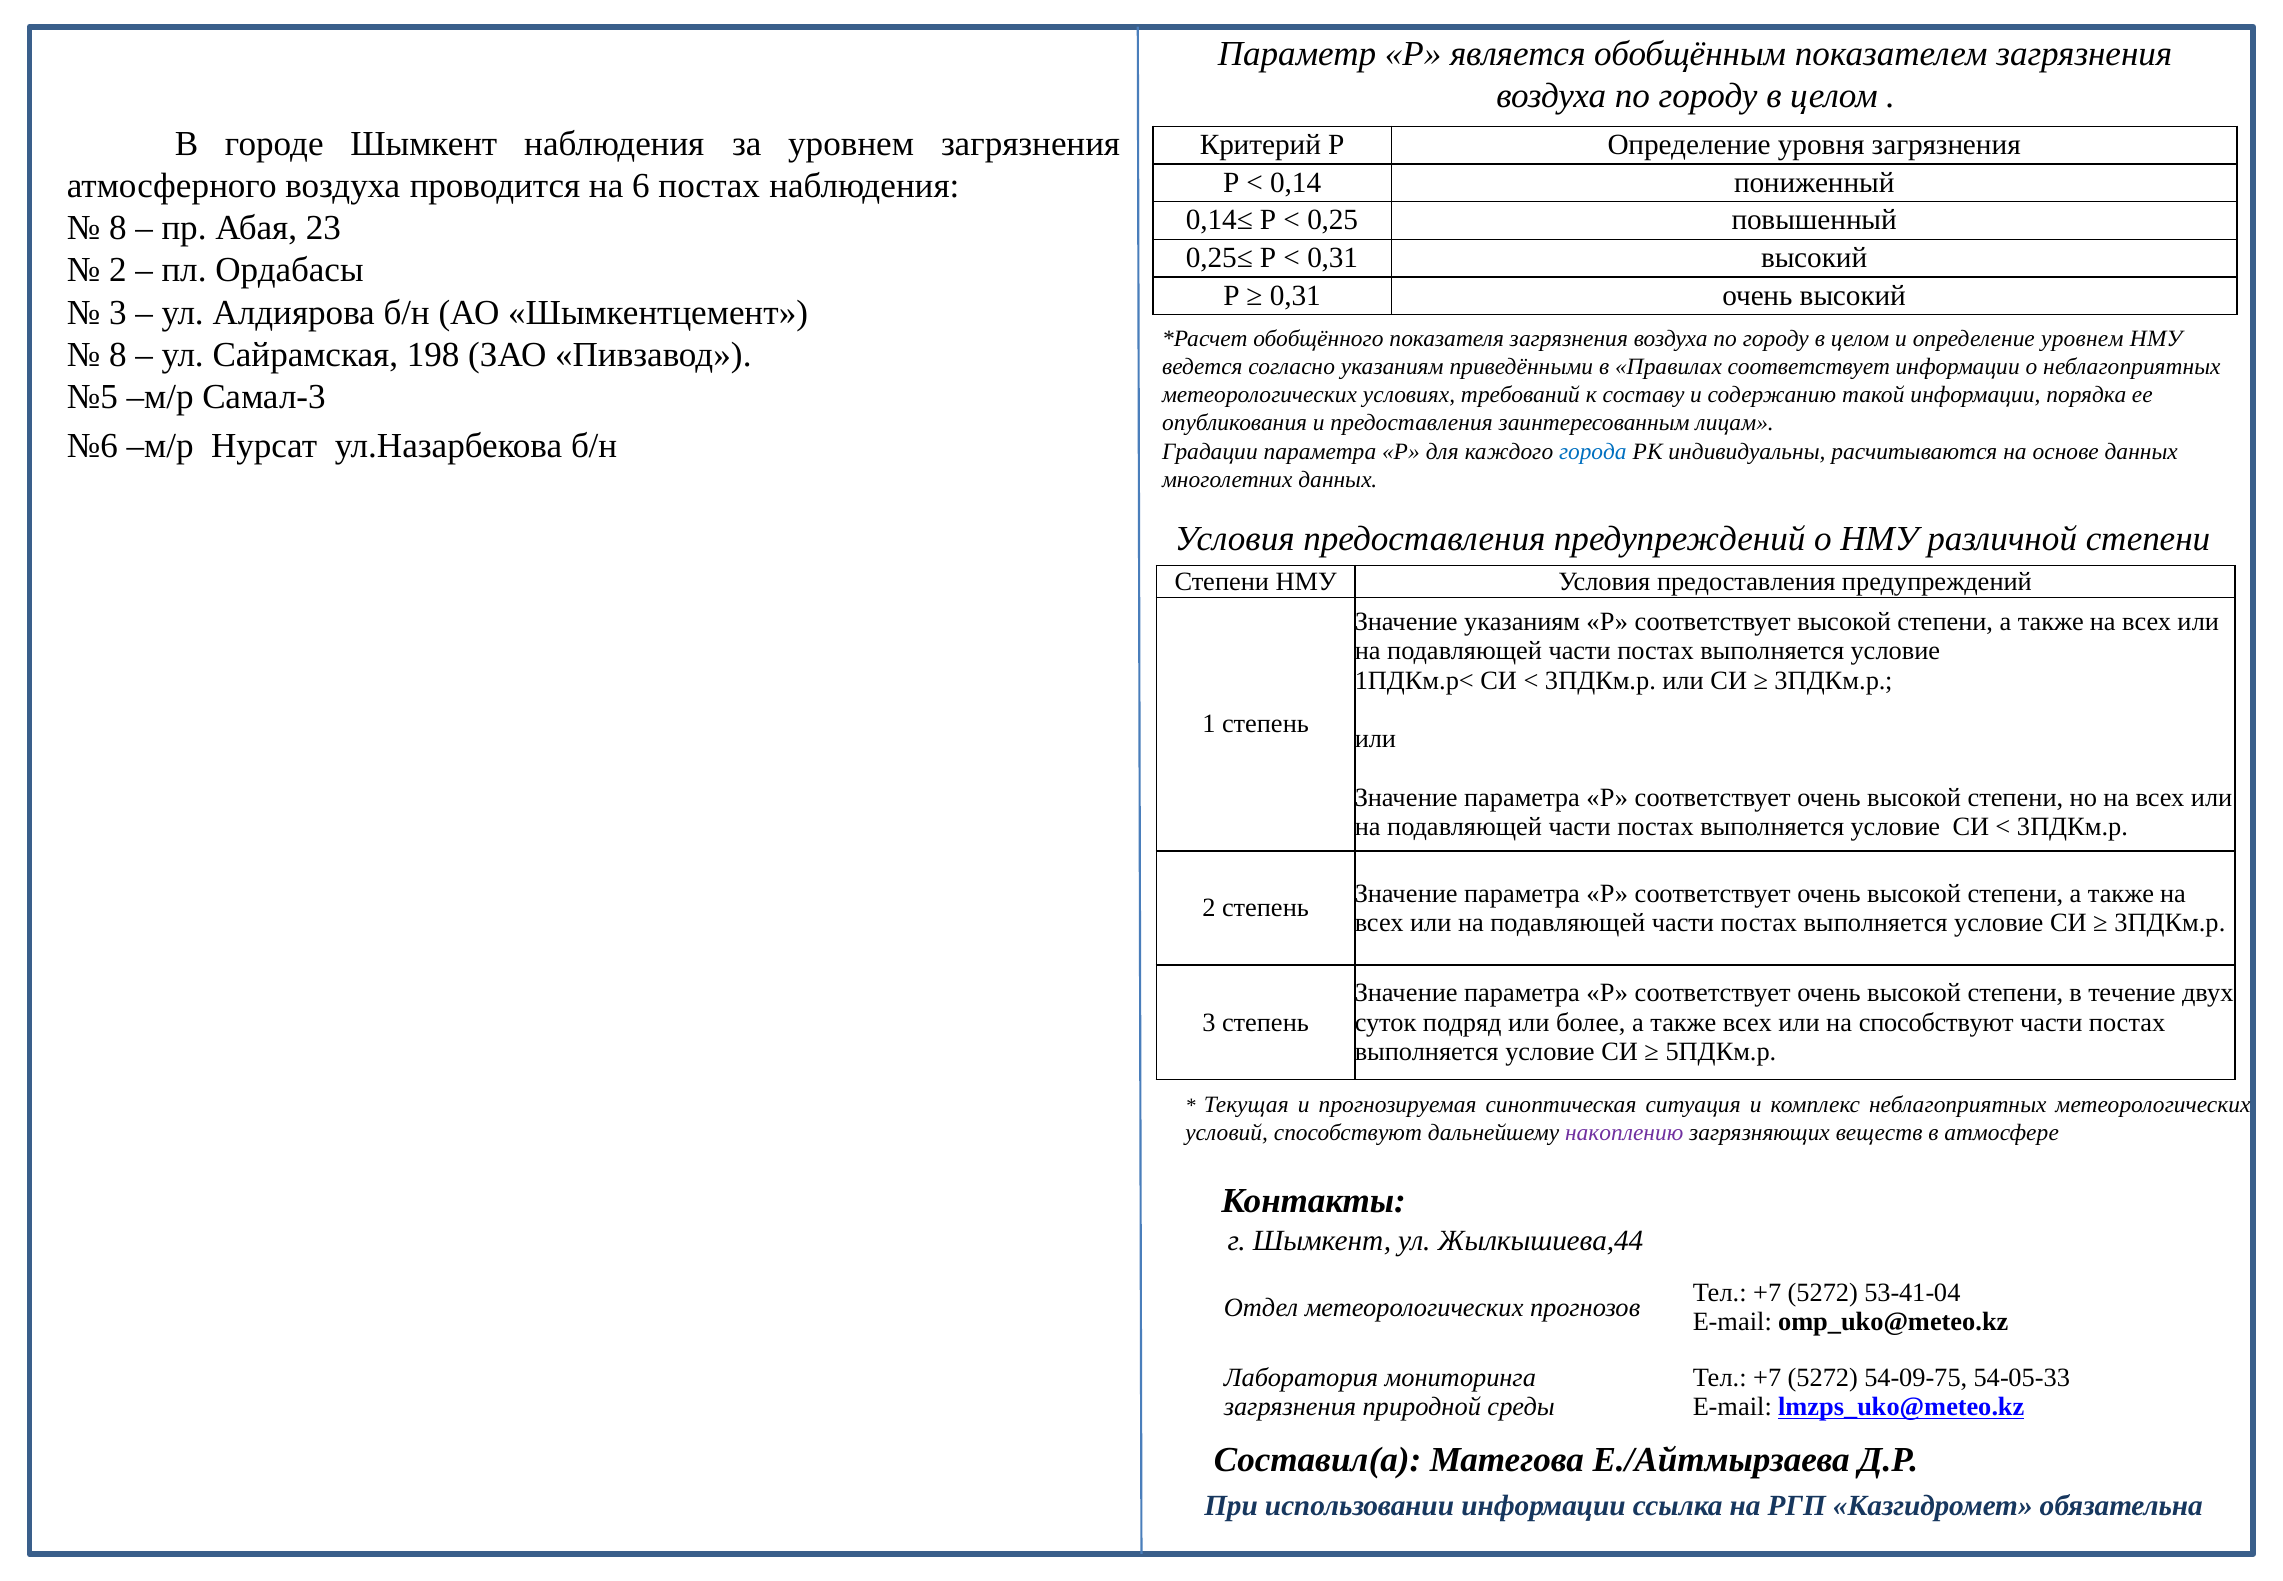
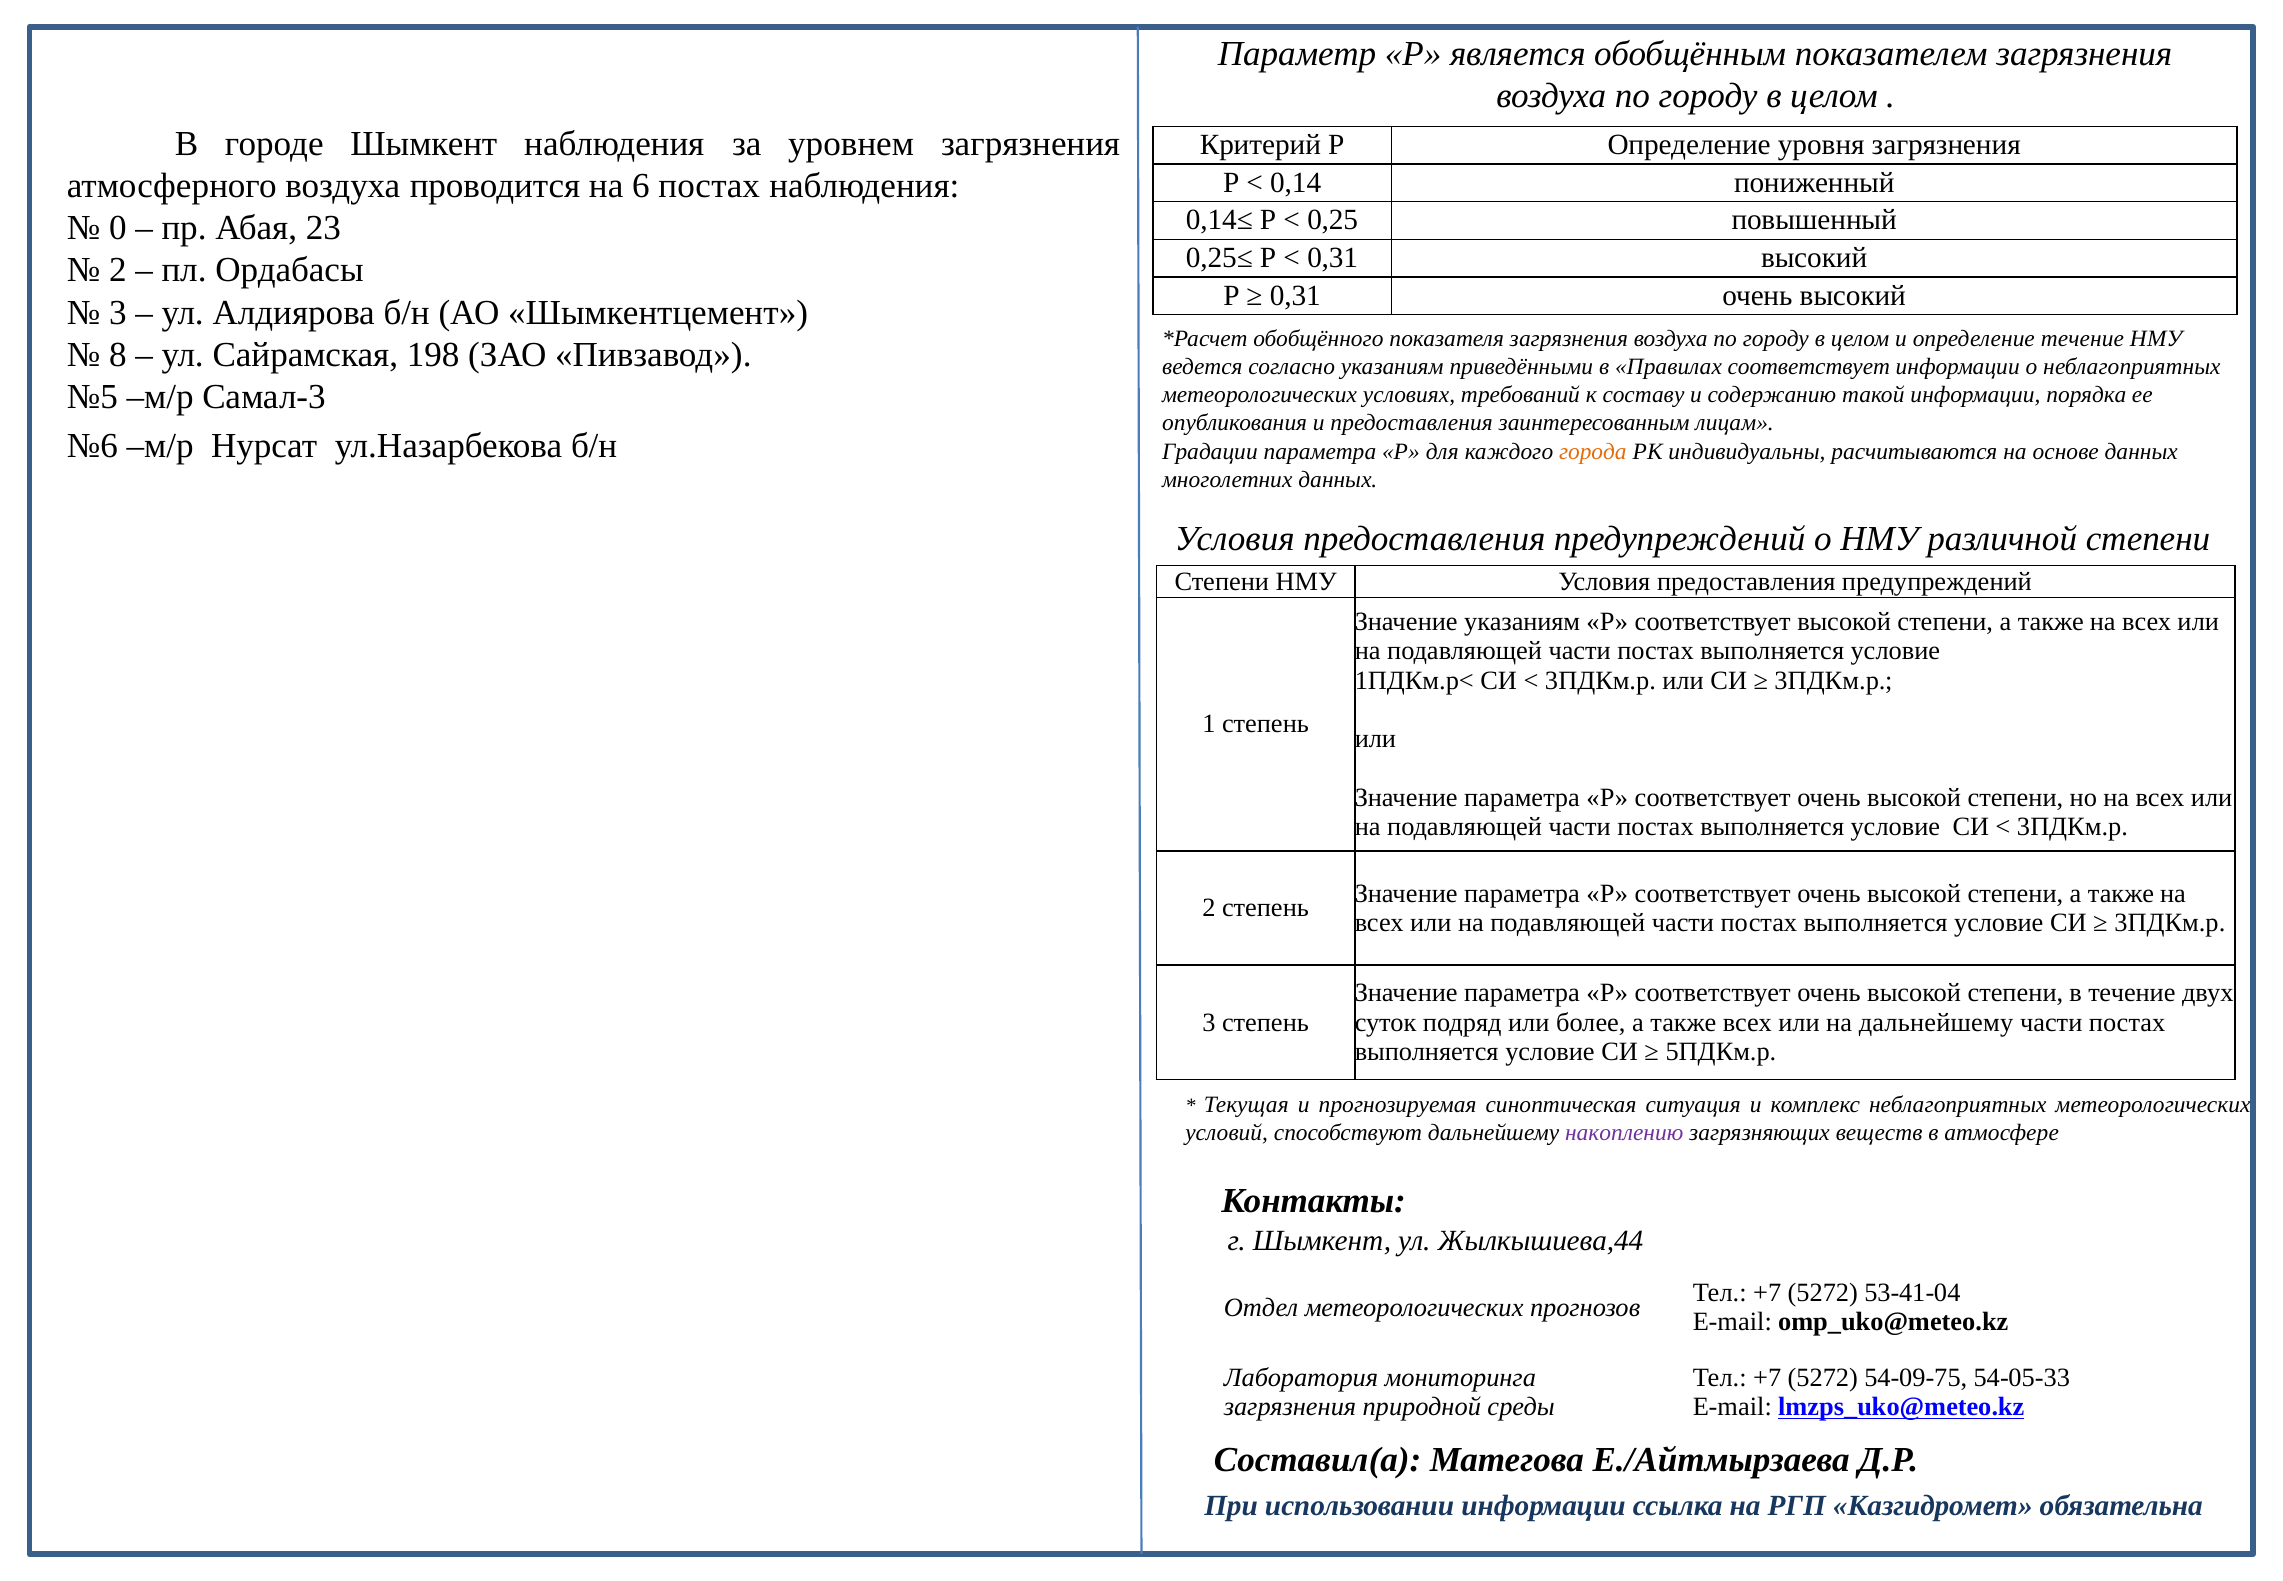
8 at (118, 228): 8 -> 0
определение уровнем: уровнем -> течение
города colour: blue -> orange
на способствуют: способствуют -> дальнейшему
